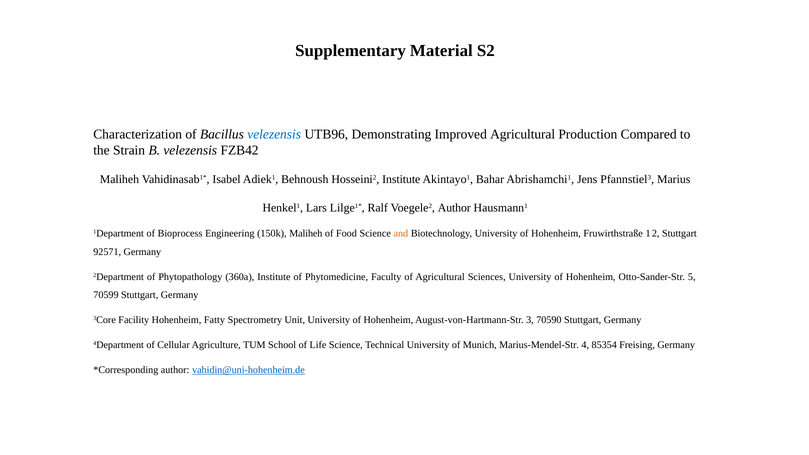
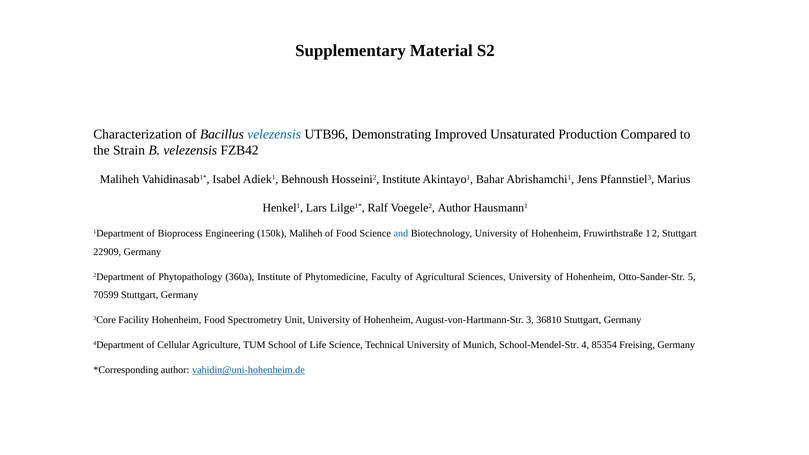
Improved Agricultural: Agricultural -> Unsaturated
and colour: orange -> blue
92571: 92571 -> 22909
Hohenheim Fatty: Fatty -> Food
70590: 70590 -> 36810
Marius-Mendel-Str: Marius-Mendel-Str -> School-Mendel-Str
